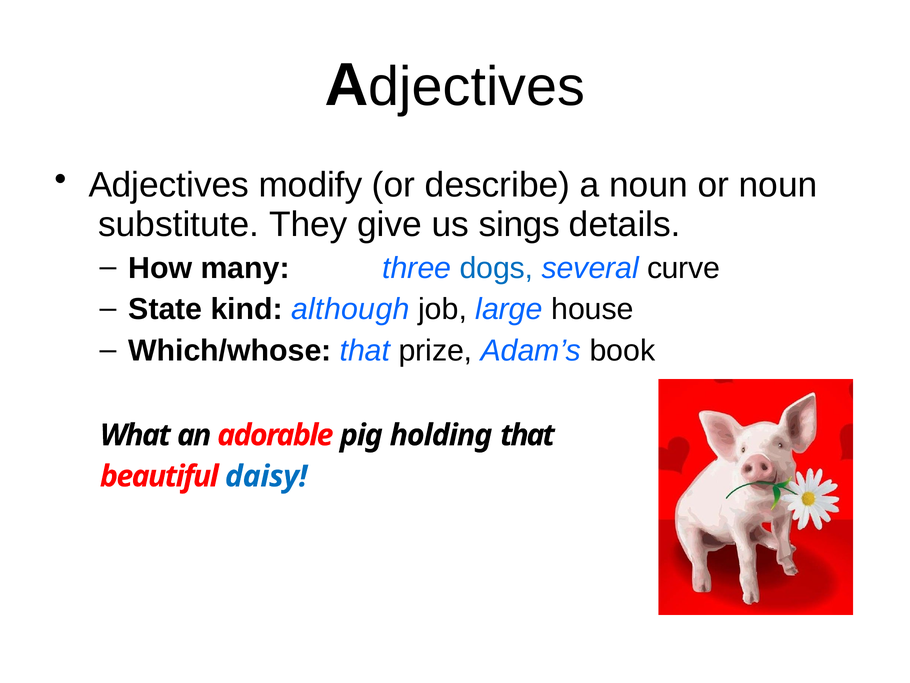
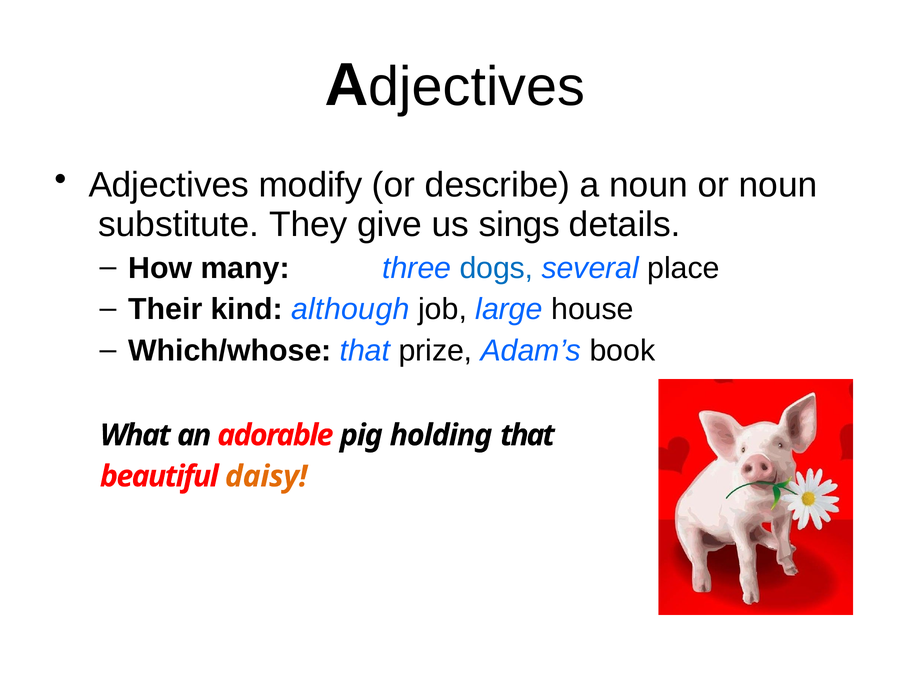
curve: curve -> place
State: State -> Their
daisy colour: blue -> orange
